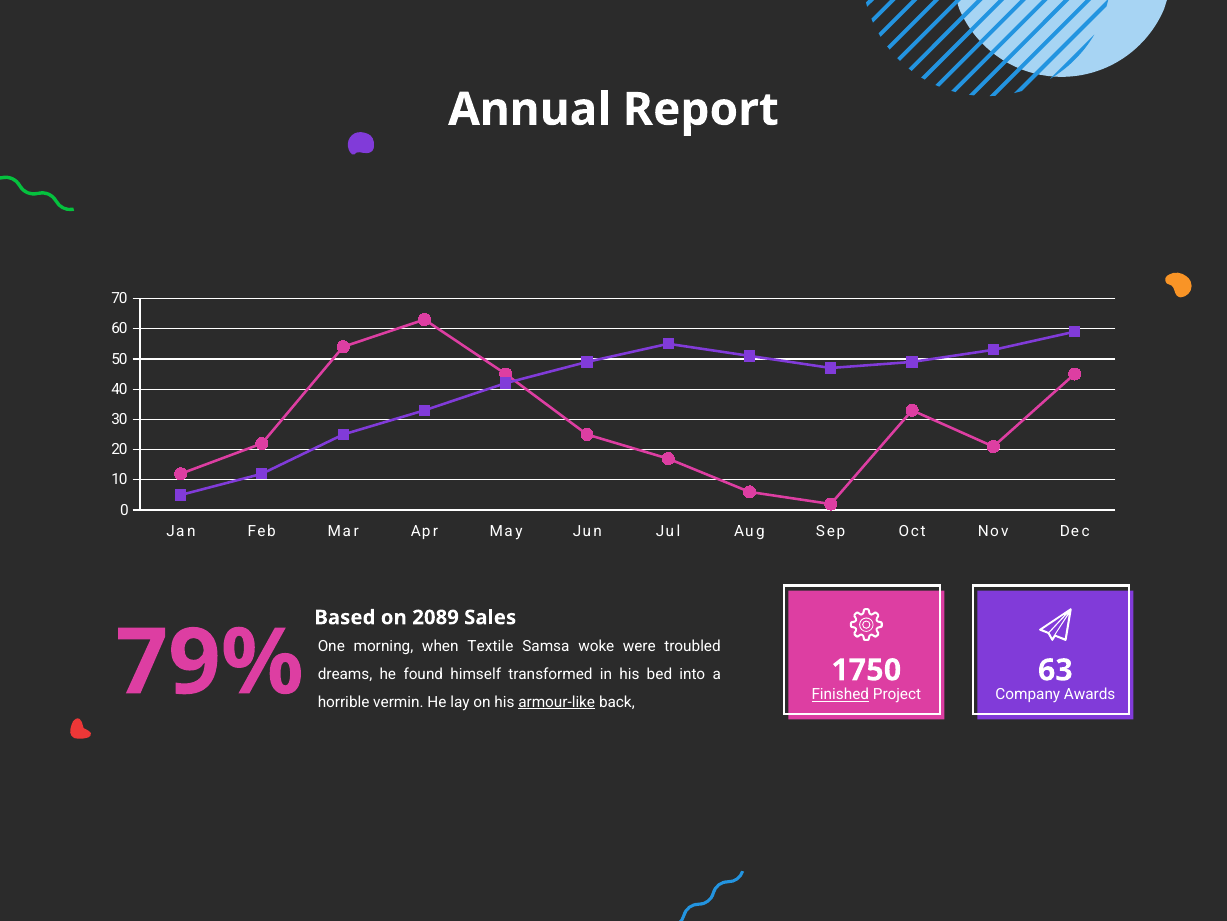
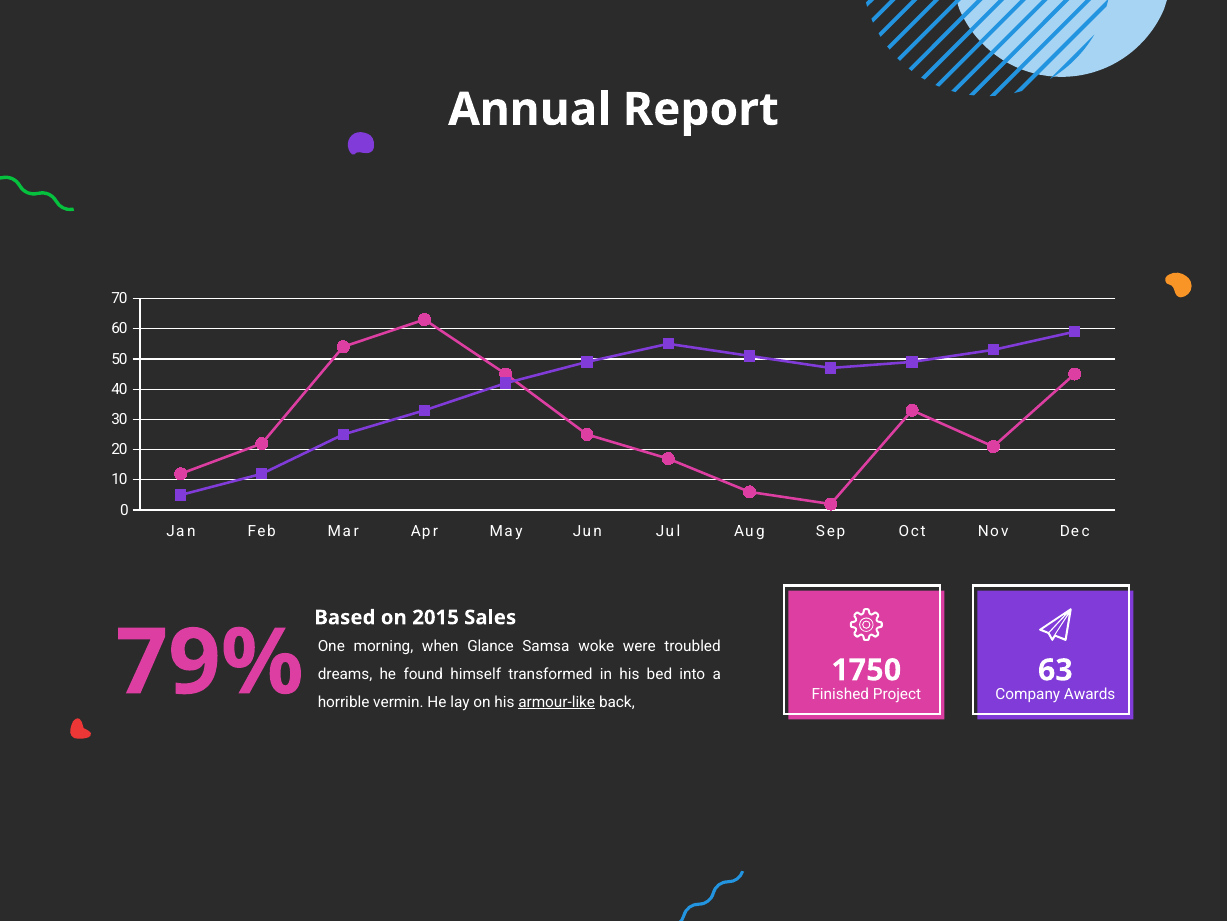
2089: 2089 -> 2015
Textile: Textile -> Glance
Finished underline: present -> none
